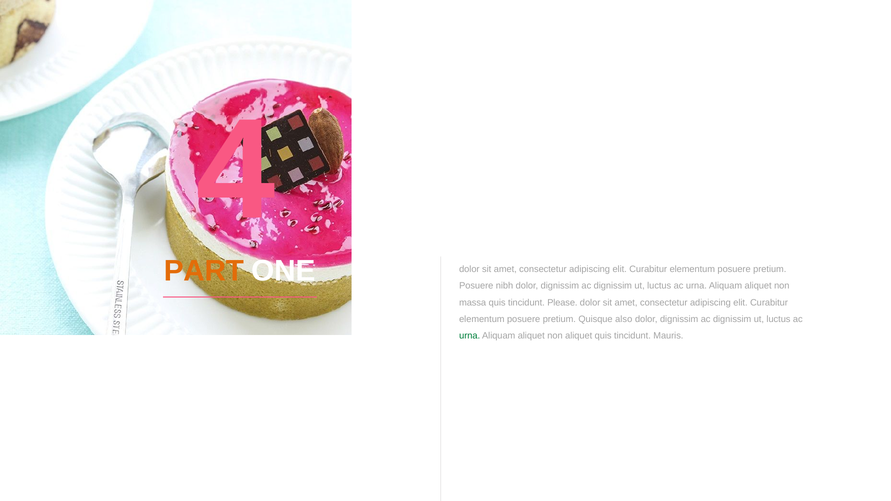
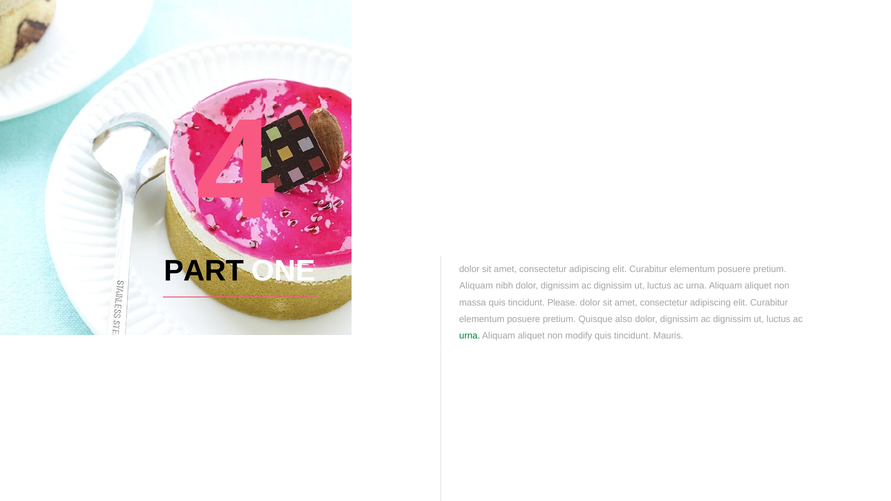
PART colour: orange -> black
Posuere at (476, 286): Posuere -> Aliquam
non aliquet: aliquet -> modify
